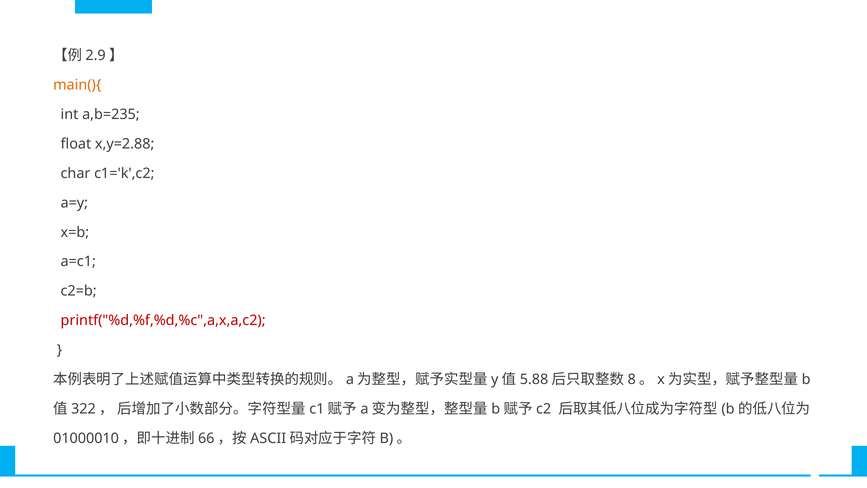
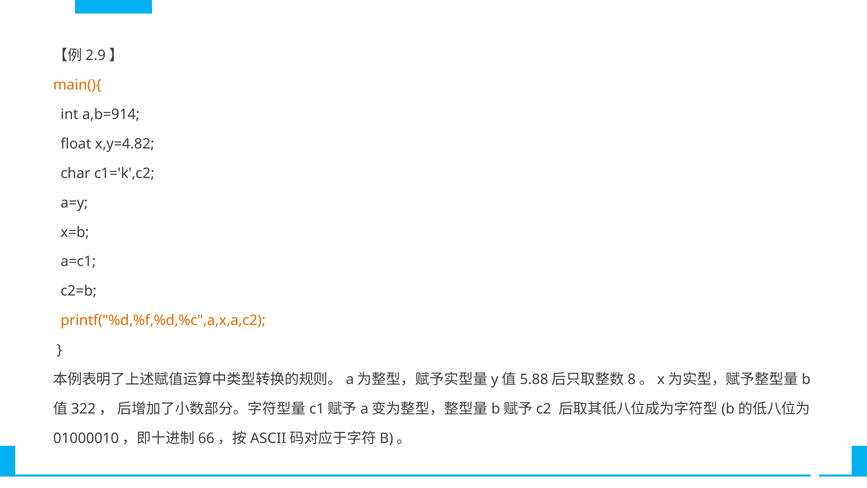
a,b=235: a,b=235 -> a,b=914
x,y=2.88: x,y=2.88 -> x,y=4.82
printf("%d,%f,%d,%c",a,x,a,c2 colour: red -> orange
